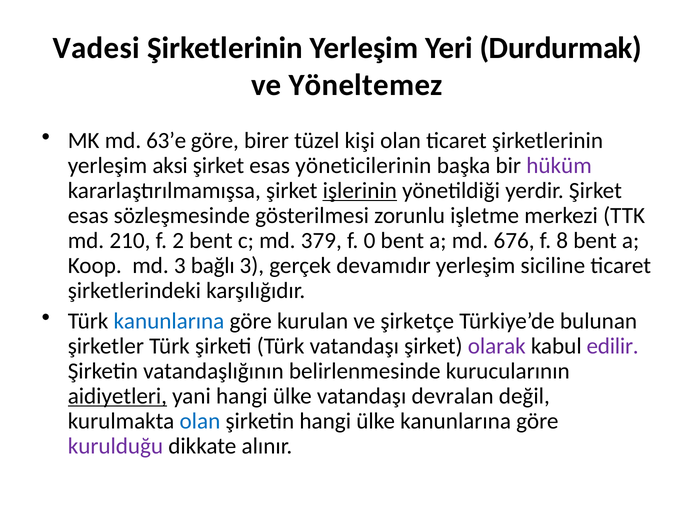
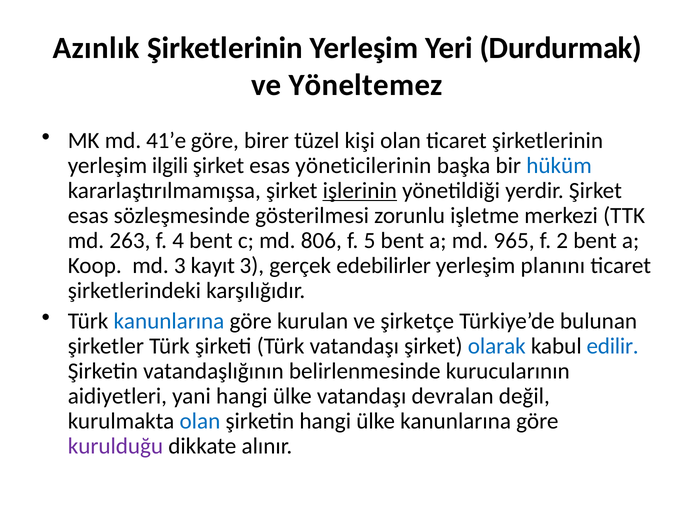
Vadesi: Vadesi -> Azınlık
63’e: 63’e -> 41’e
aksi: aksi -> ilgili
hüküm colour: purple -> blue
210: 210 -> 263
2: 2 -> 4
379: 379 -> 806
0: 0 -> 5
676: 676 -> 965
8: 8 -> 2
bağlı: bağlı -> kayıt
devamıdır: devamıdır -> edebilirler
siciline: siciline -> planını
olarak colour: purple -> blue
edilir colour: purple -> blue
aidiyetleri underline: present -> none
